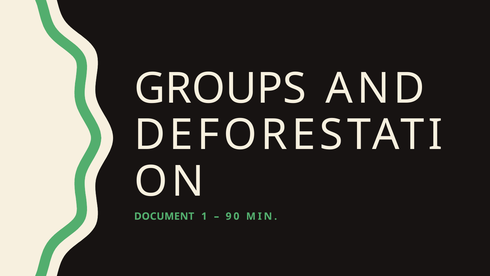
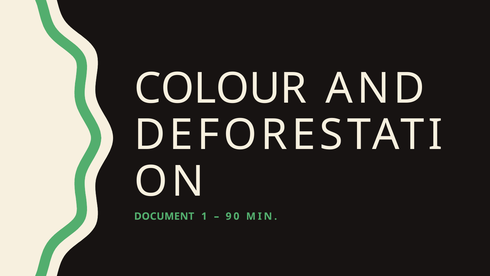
GROUPS: GROUPS -> COLOUR
